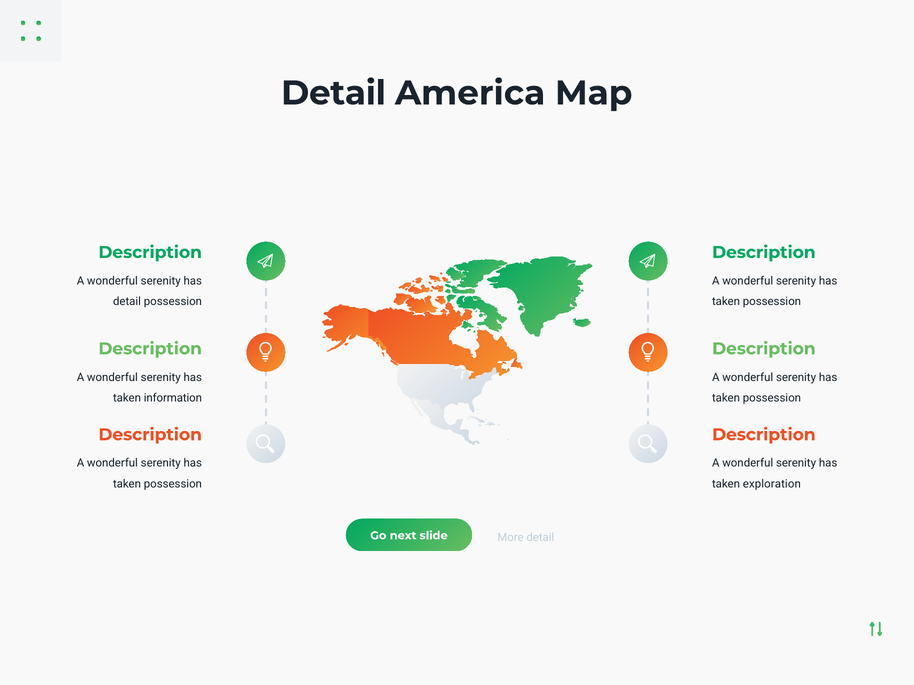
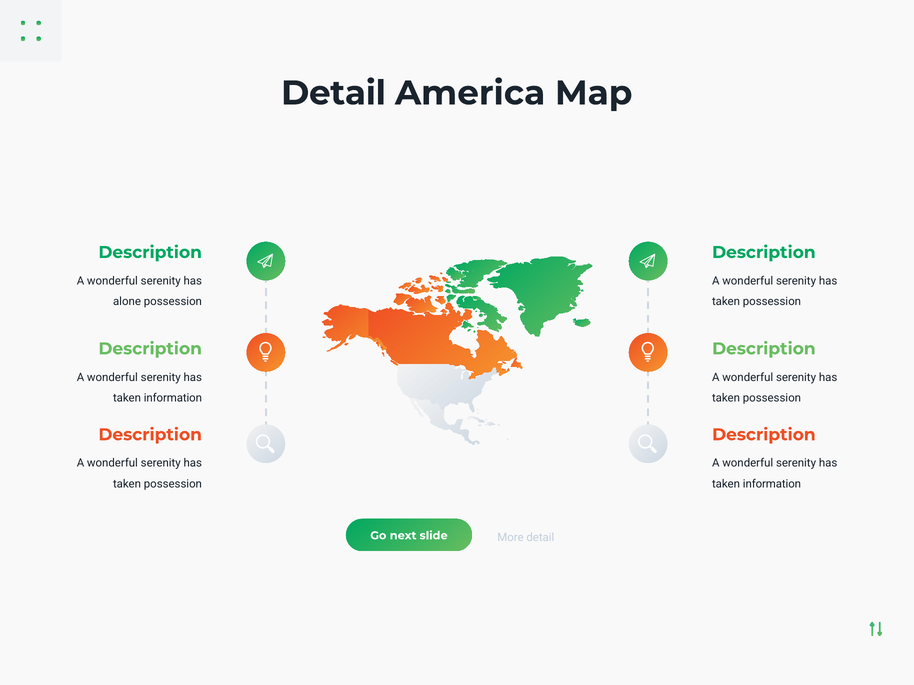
detail at (127, 302): detail -> alone
exploration at (772, 484): exploration -> information
